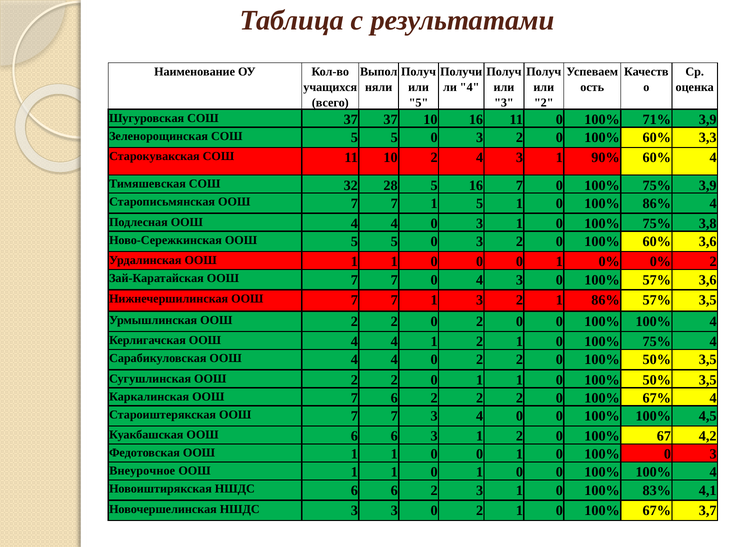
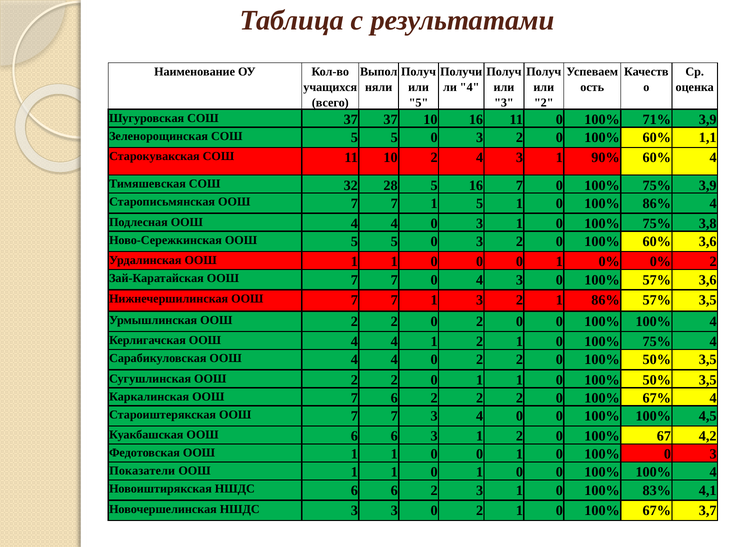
3,3: 3,3 -> 1,1
Внеурочное: Внеурочное -> Показатели
